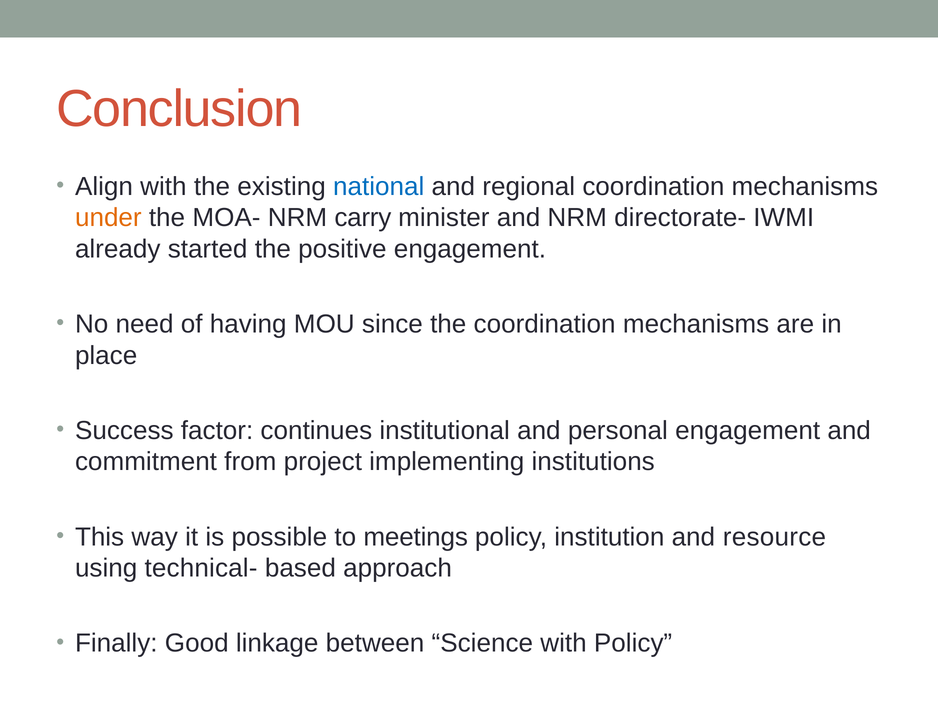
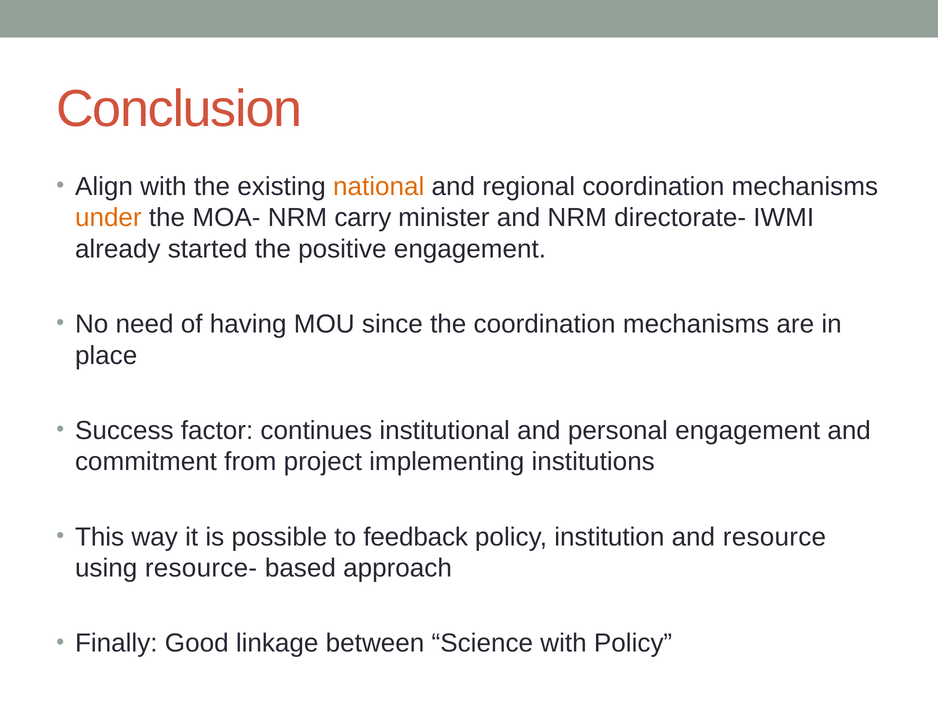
national colour: blue -> orange
meetings: meetings -> feedback
technical-: technical- -> resource-
